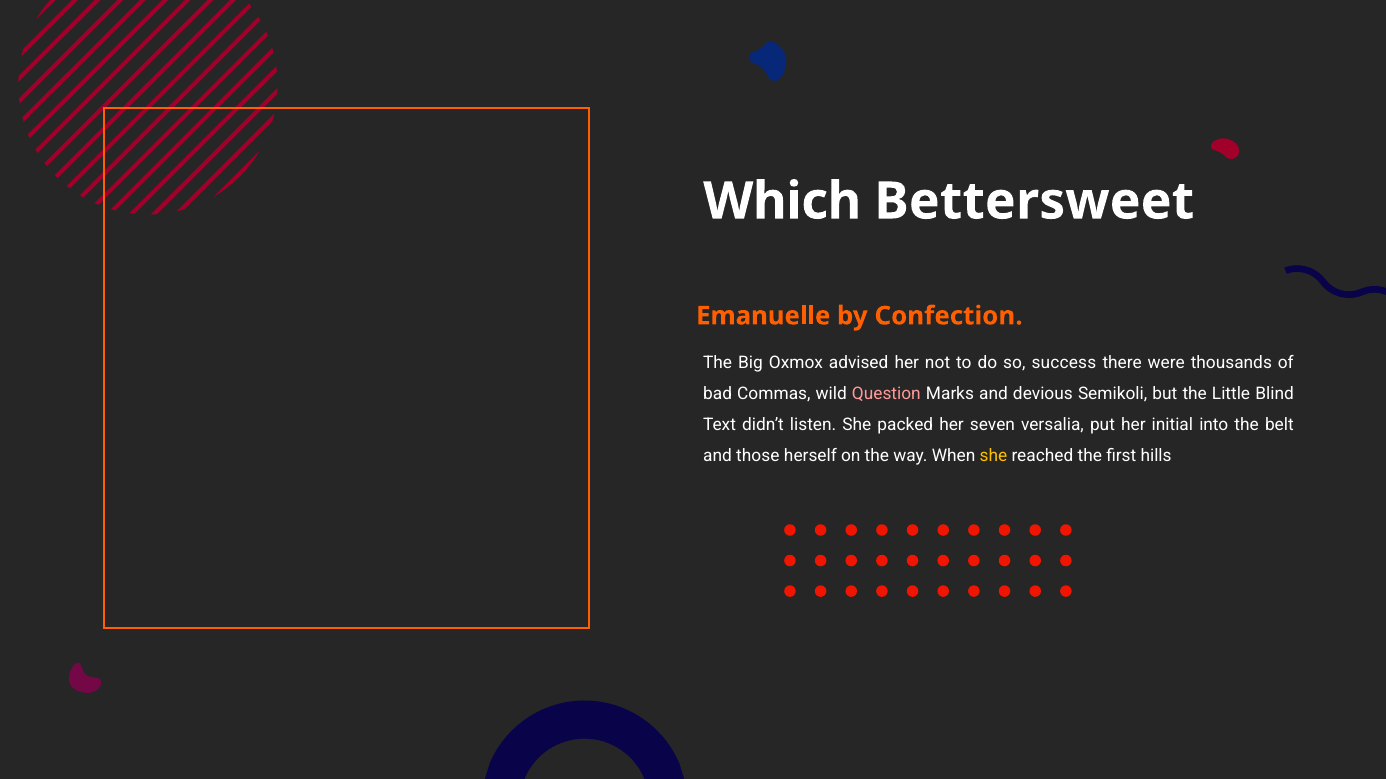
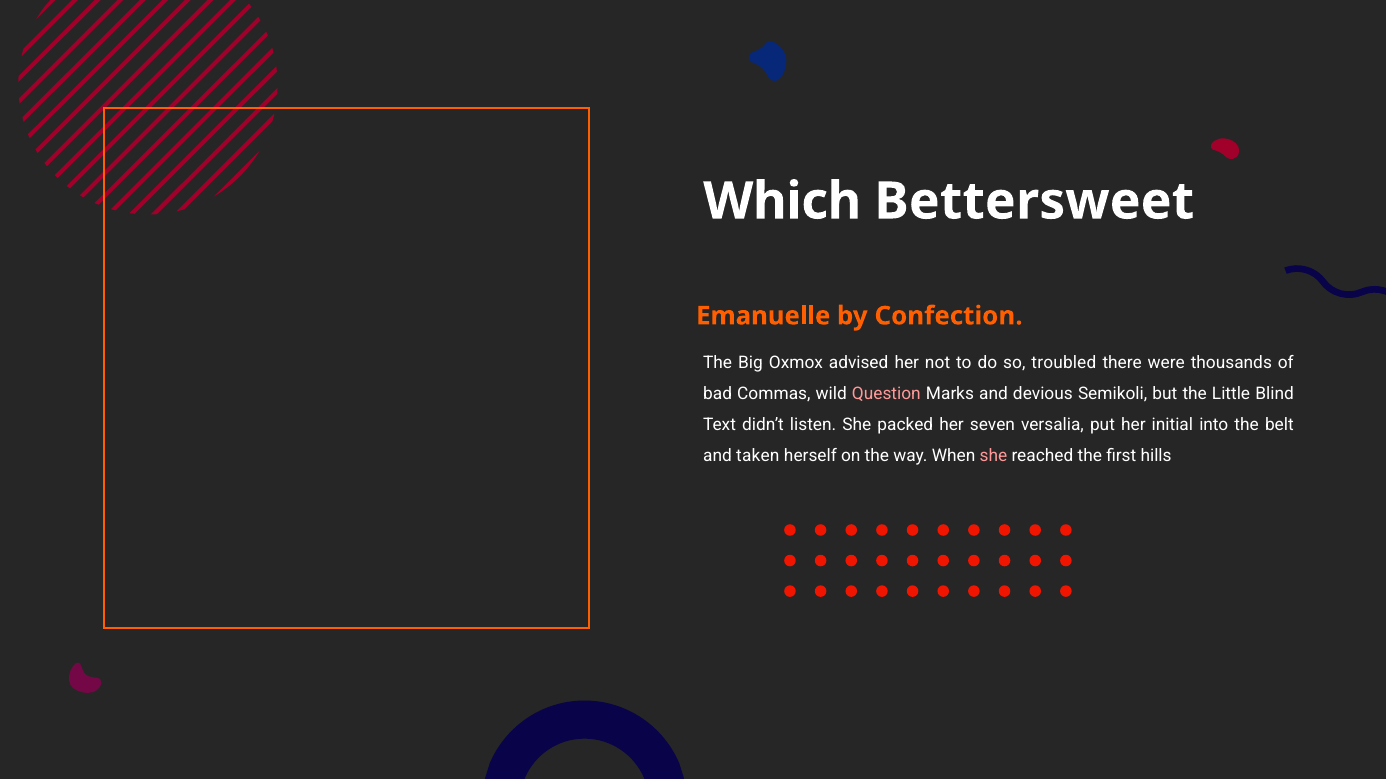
success: success -> troubled
those: those -> taken
she at (993, 456) colour: yellow -> pink
